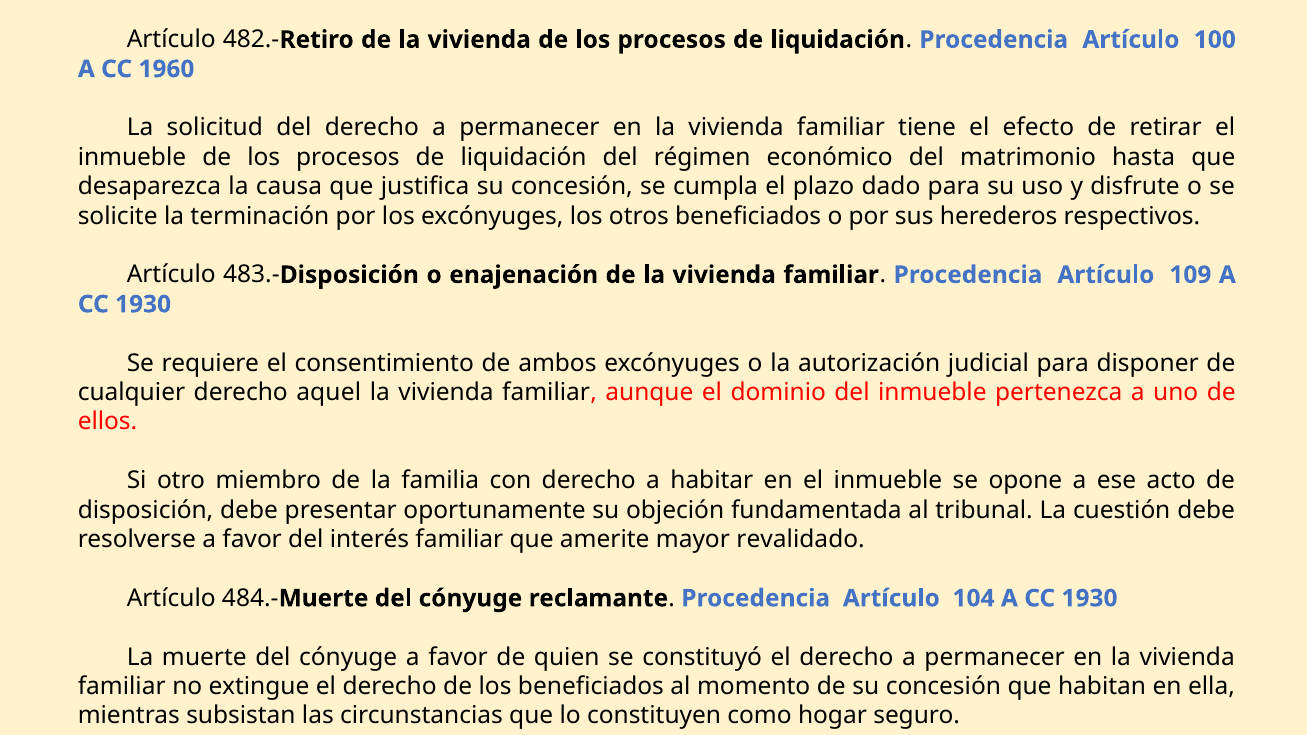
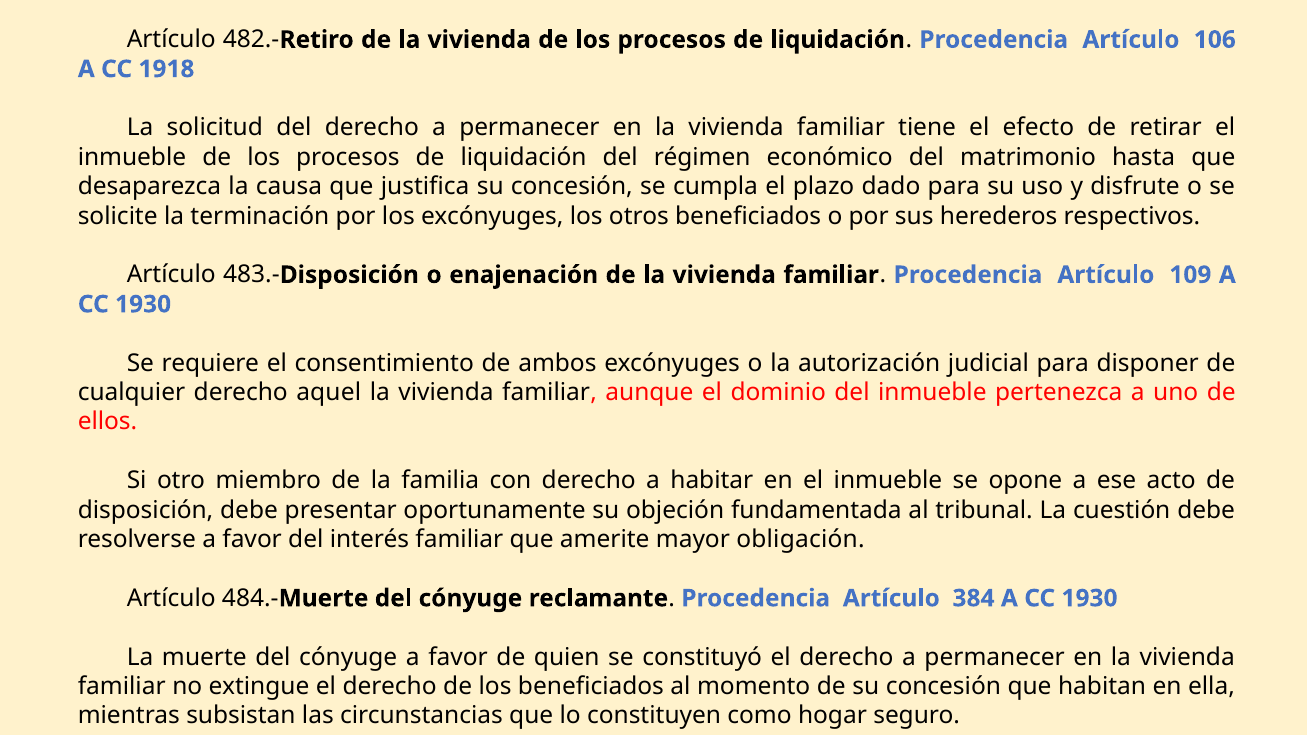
100: 100 -> 106
1960: 1960 -> 1918
revalidado: revalidado -> obligación
104: 104 -> 384
